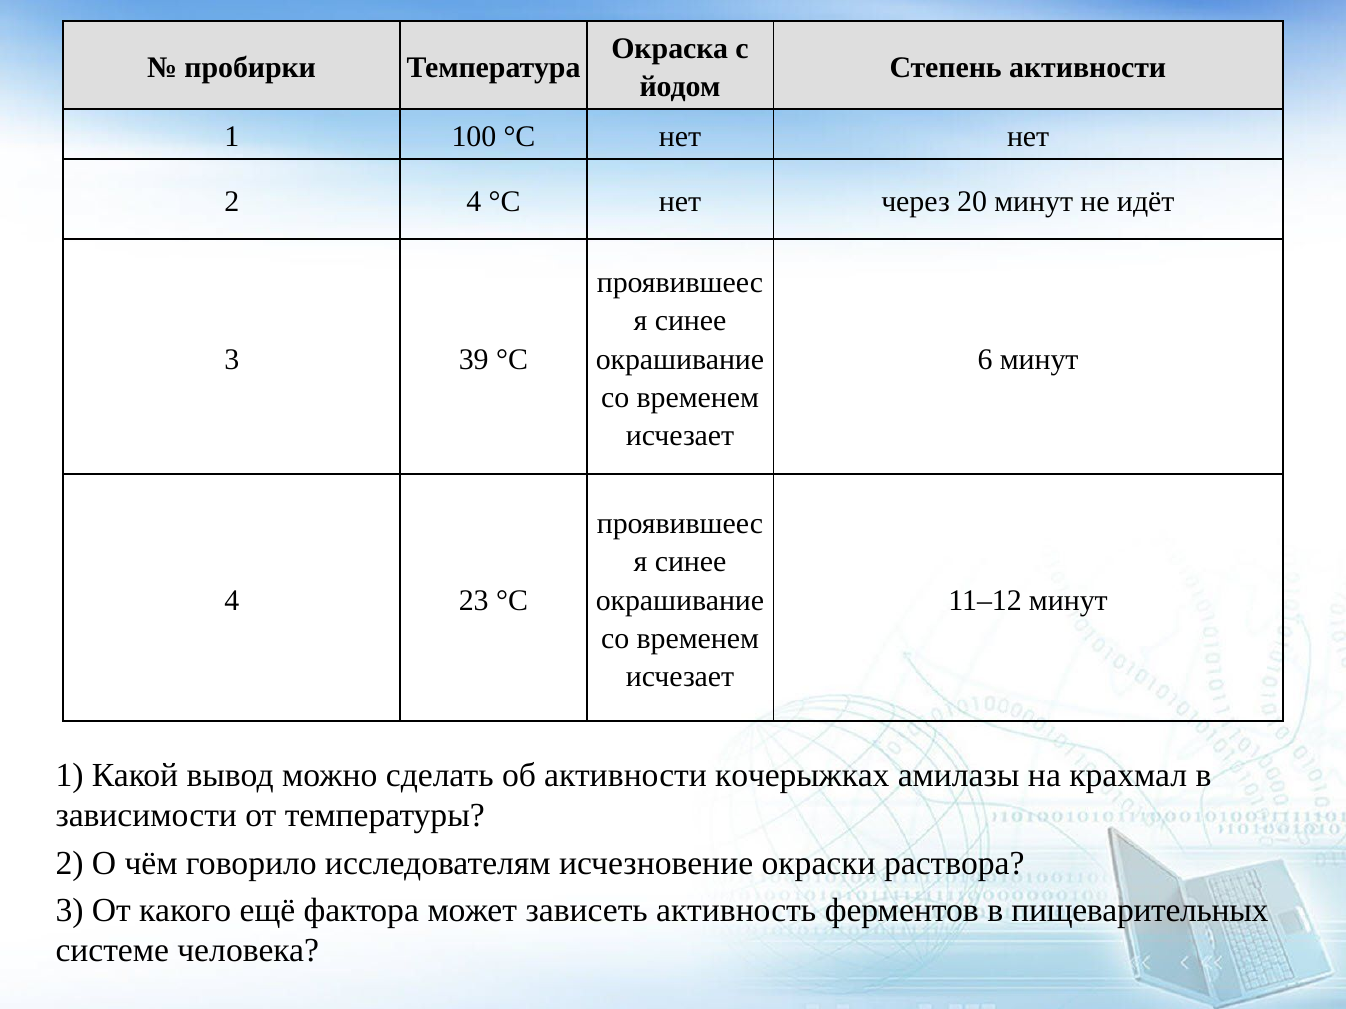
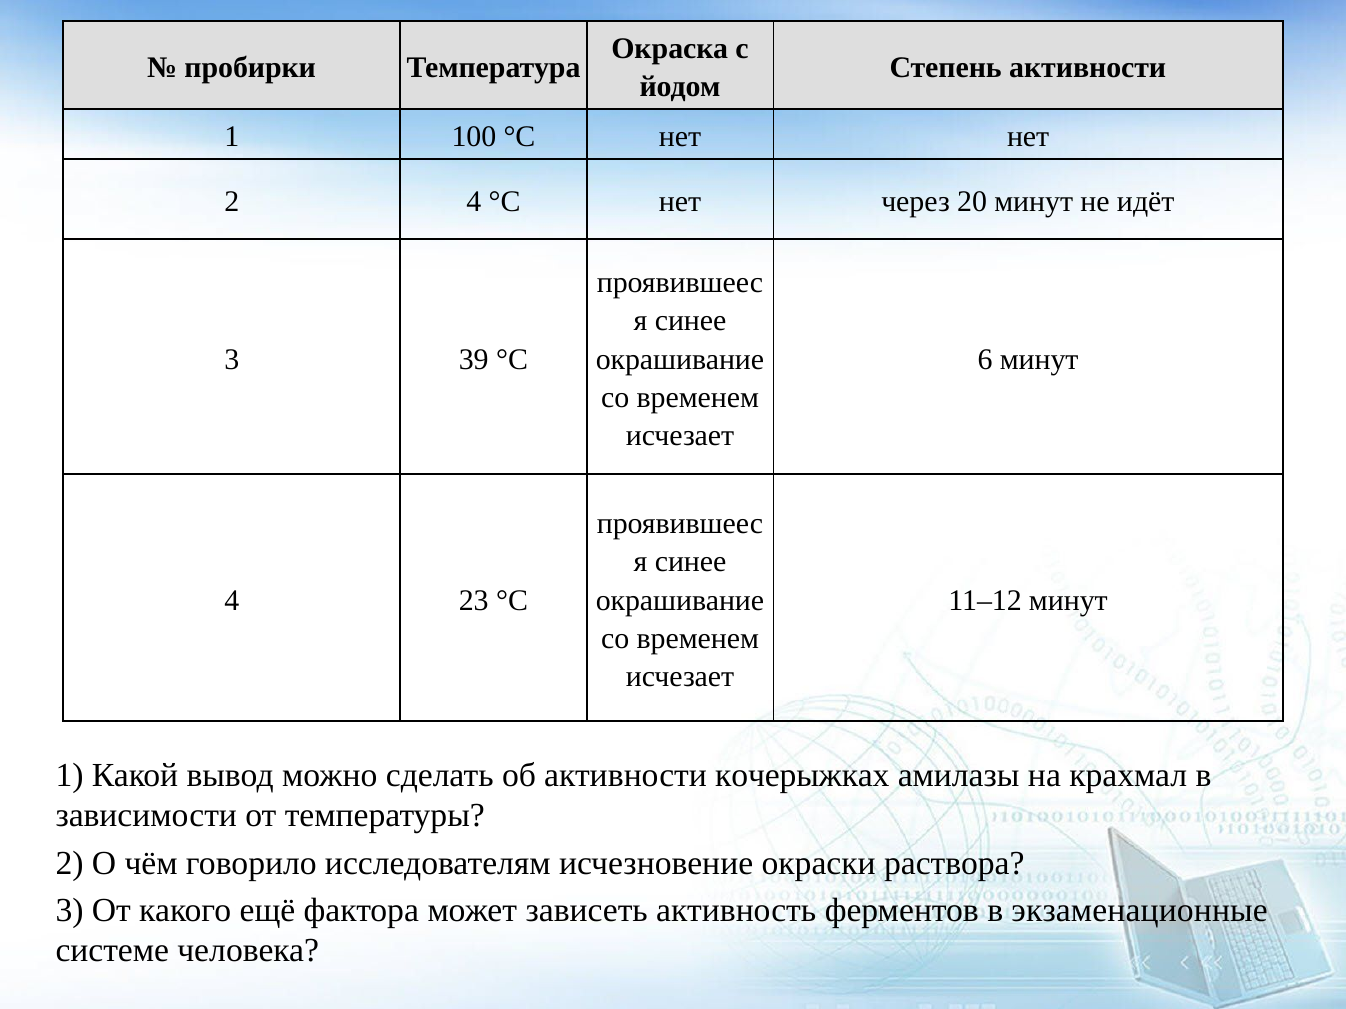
пищеварительных: пищеварительных -> экзаменационные
